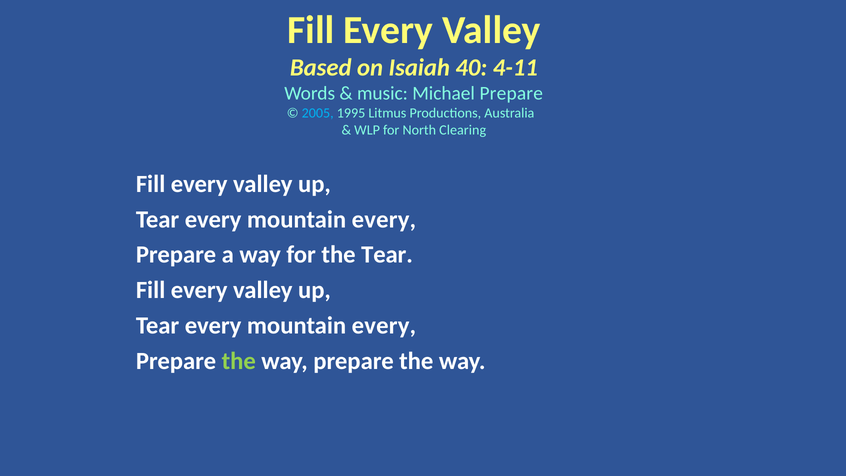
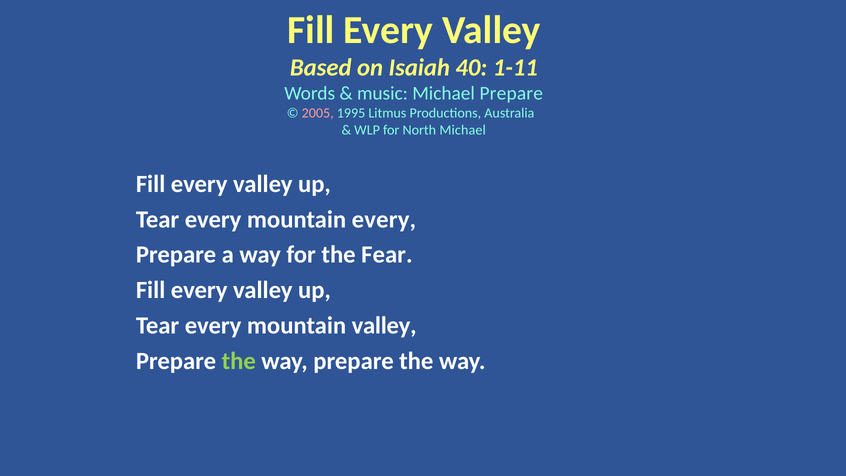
4-11: 4-11 -> 1-11
2005 colour: light blue -> pink
North Clearing: Clearing -> Michael
the Tear: Tear -> Fear
every at (384, 326): every -> valley
